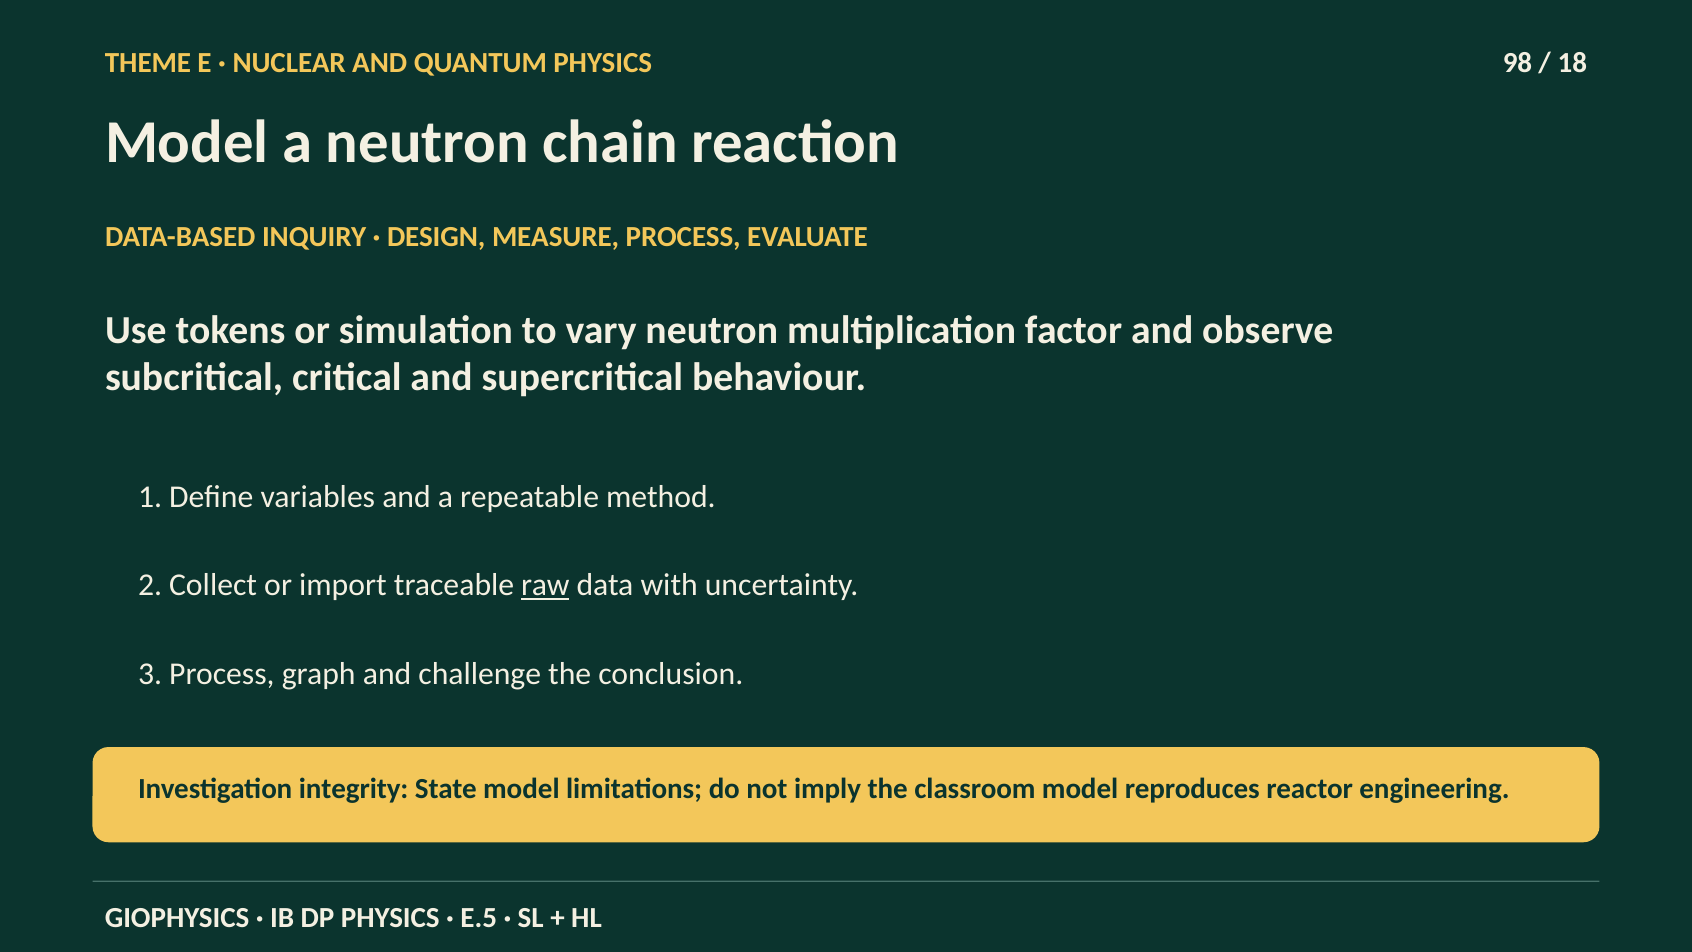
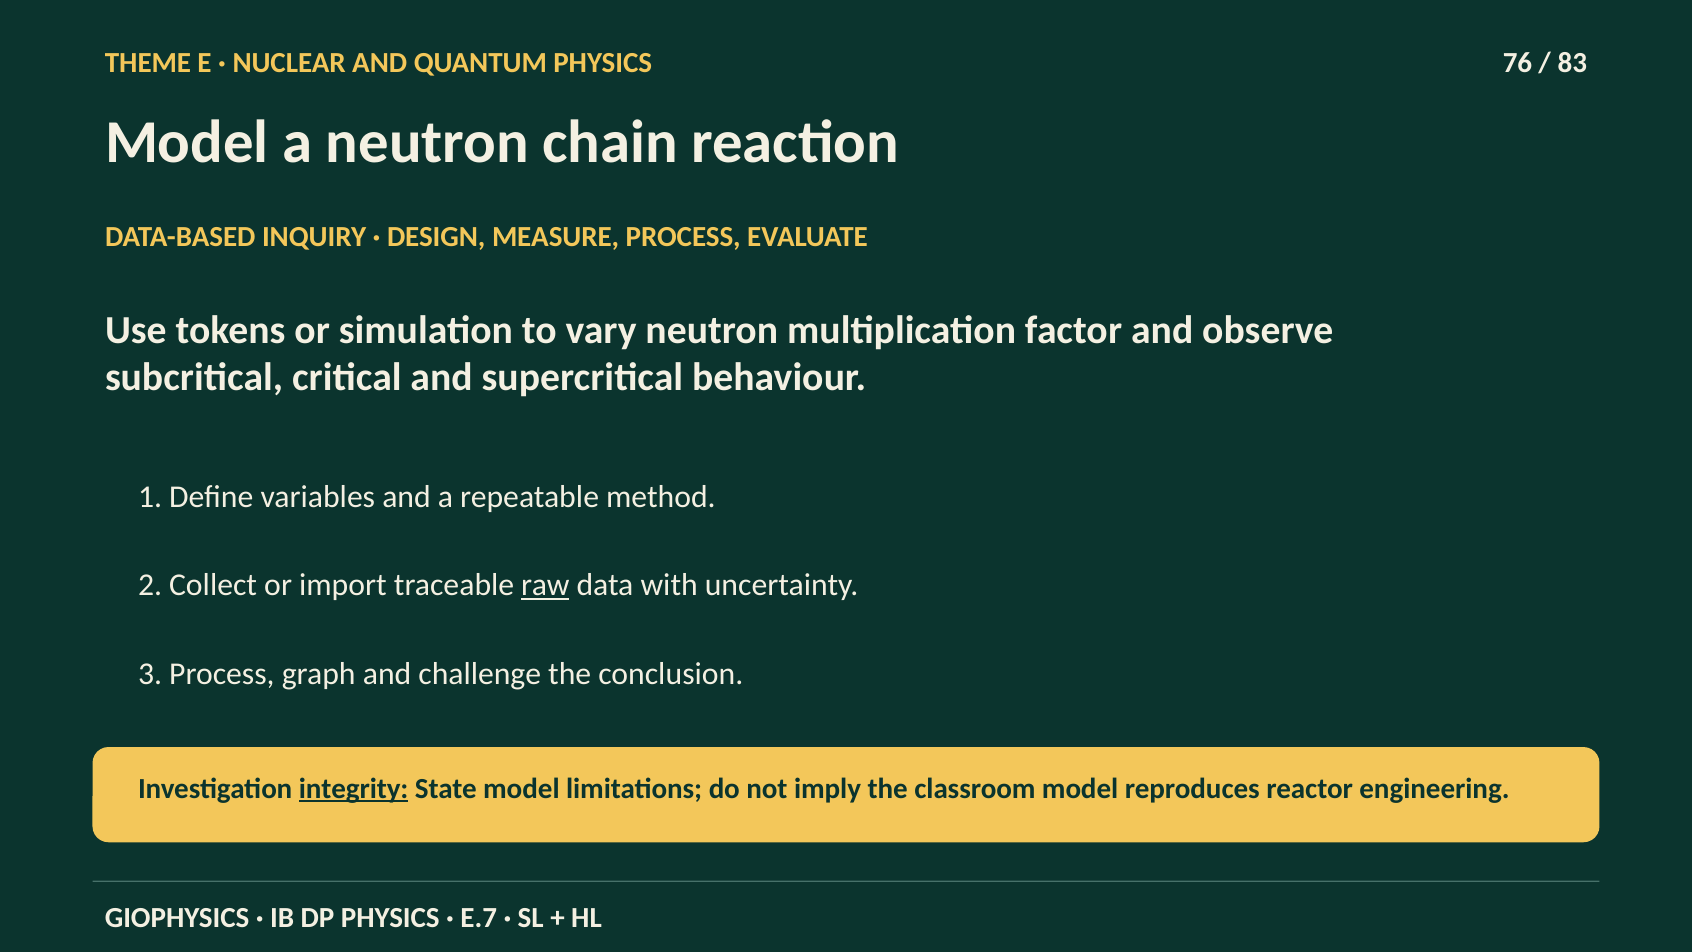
98: 98 -> 76
18: 18 -> 83
integrity underline: none -> present
E.5: E.5 -> E.7
